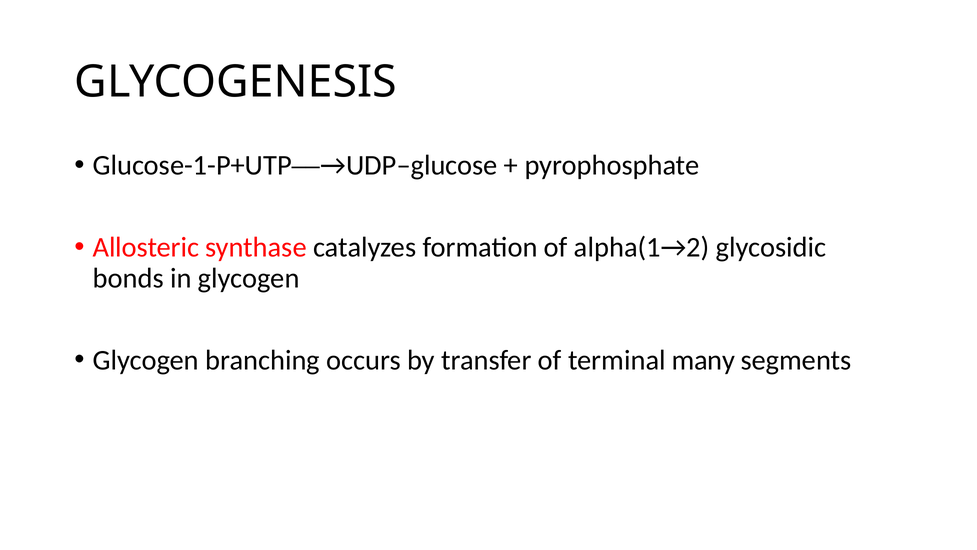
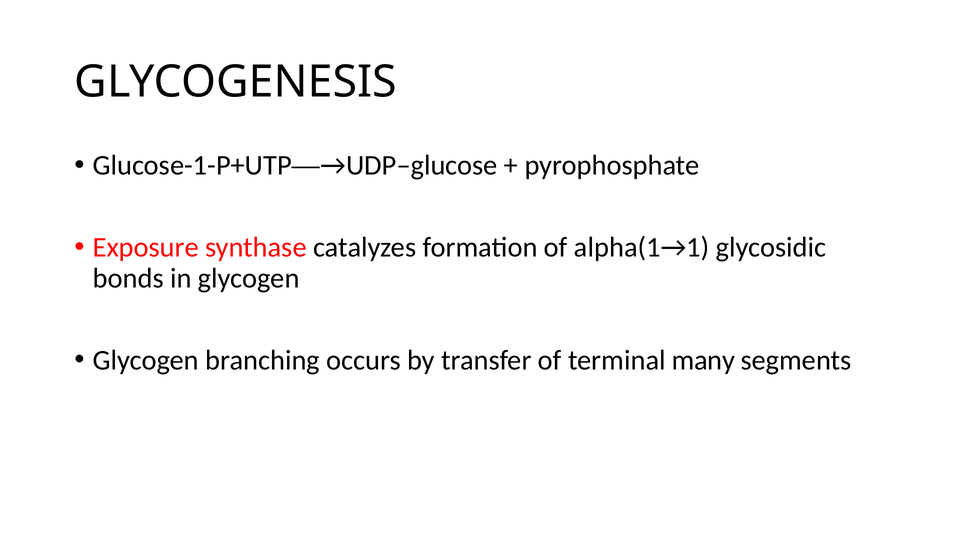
Allosteric: Allosteric -> Exposure
alpha(1→2: alpha(1→2 -> alpha(1→1
